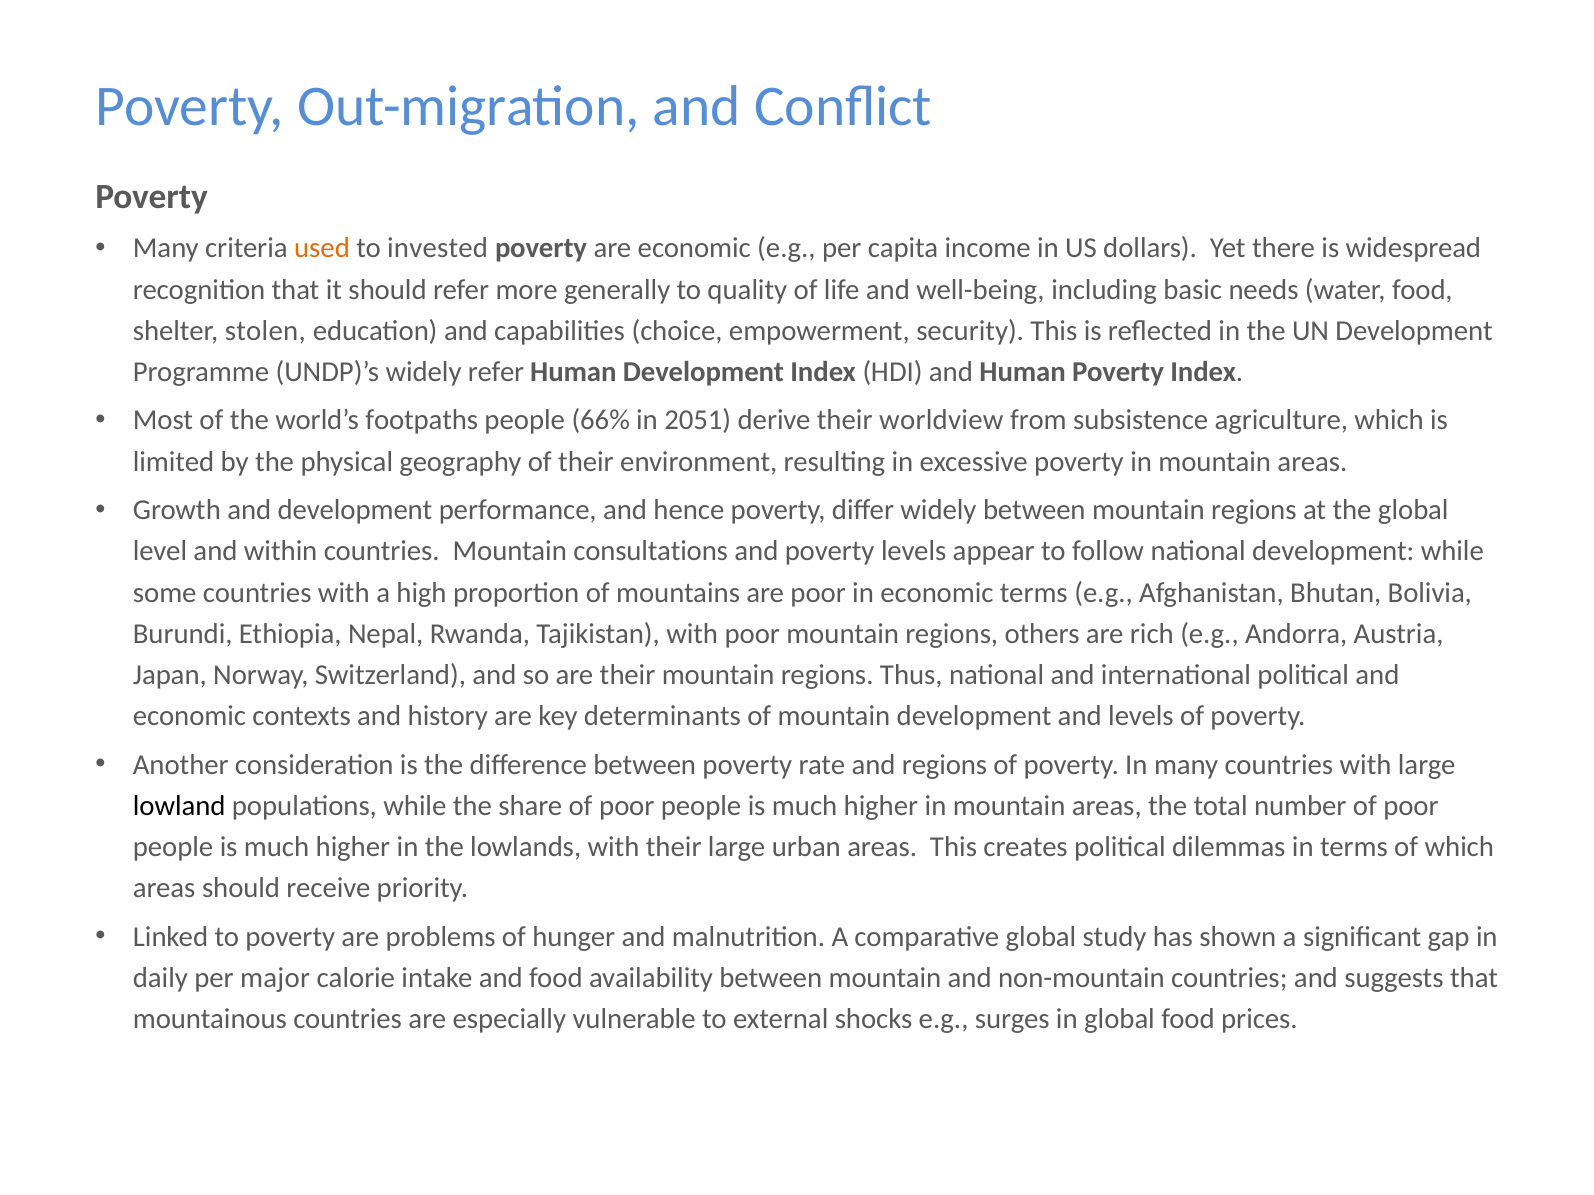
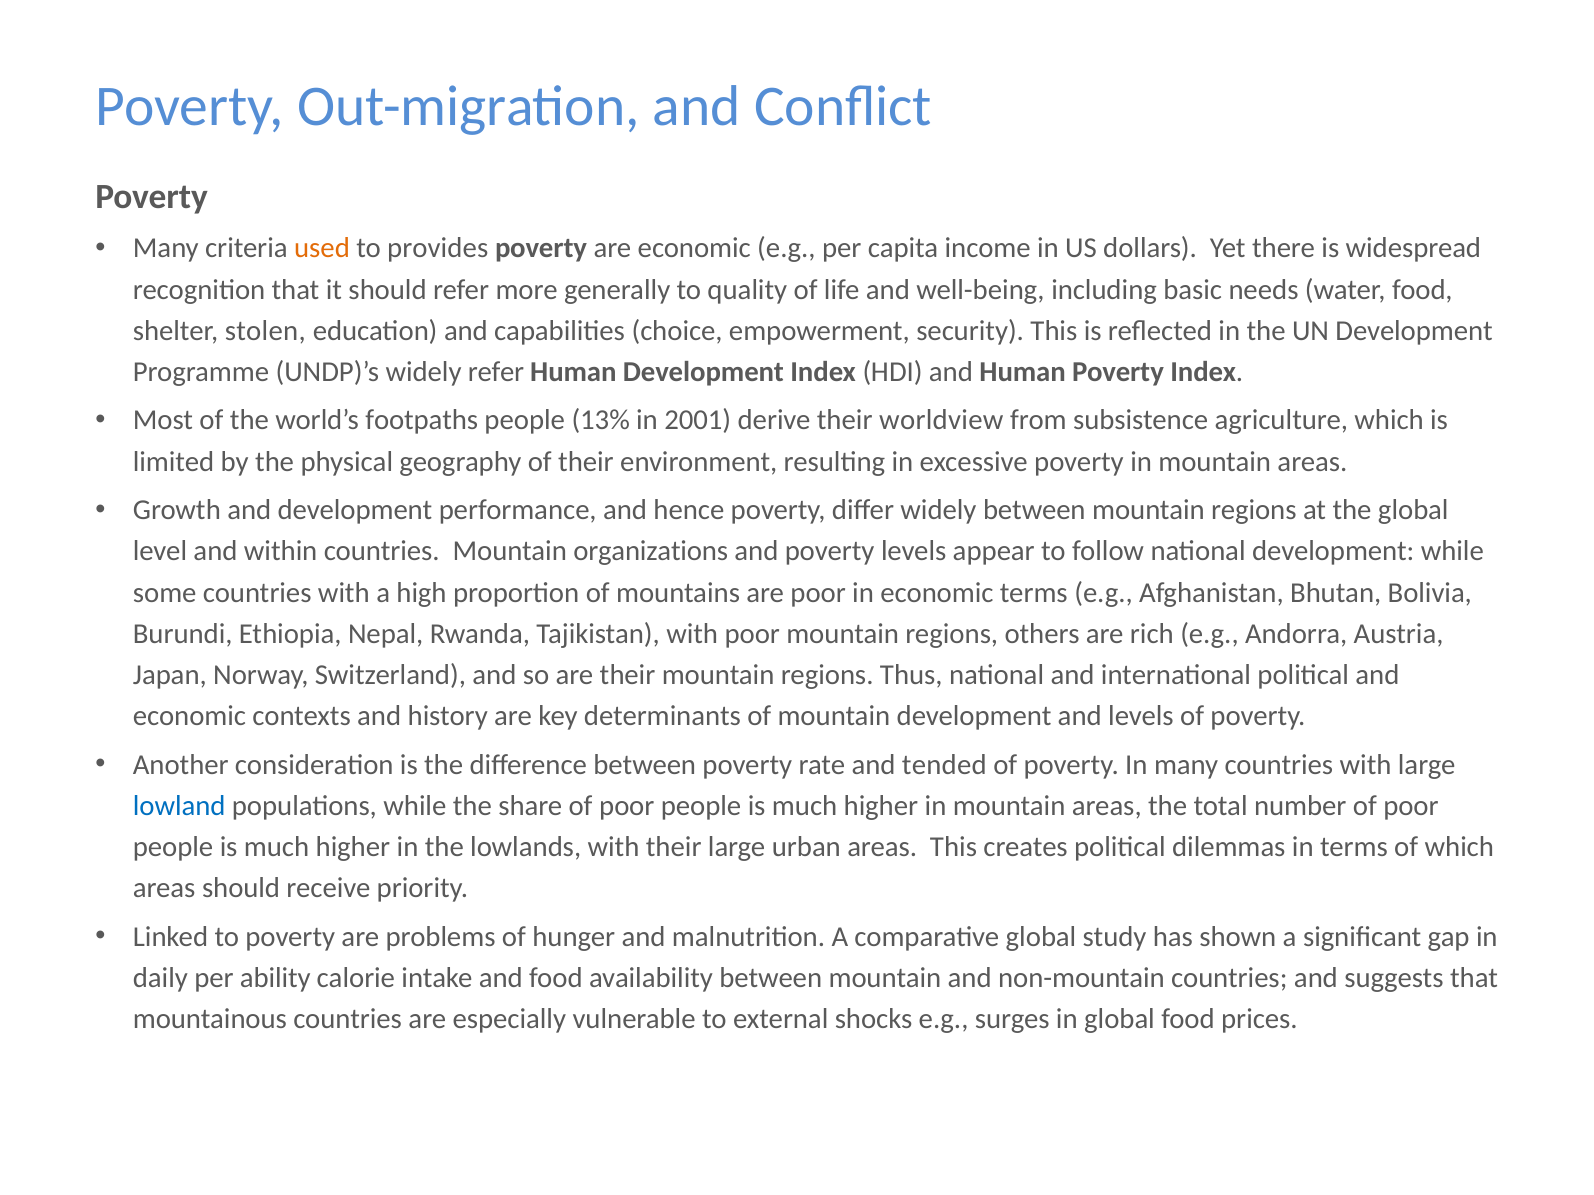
invested: invested -> provides
66%: 66% -> 13%
2051: 2051 -> 2001
consultations: consultations -> organizations
and regions: regions -> tended
lowland colour: black -> blue
major: major -> ability
